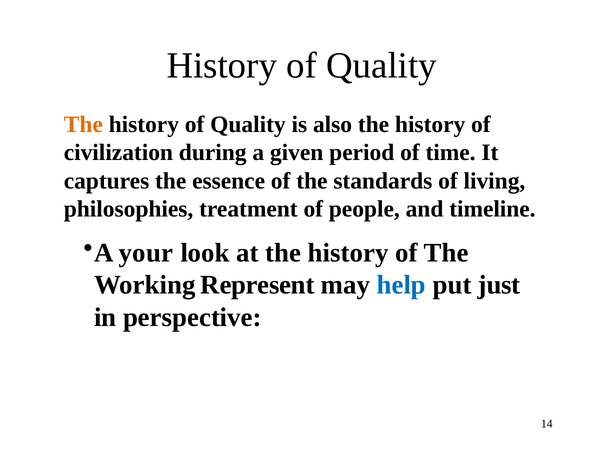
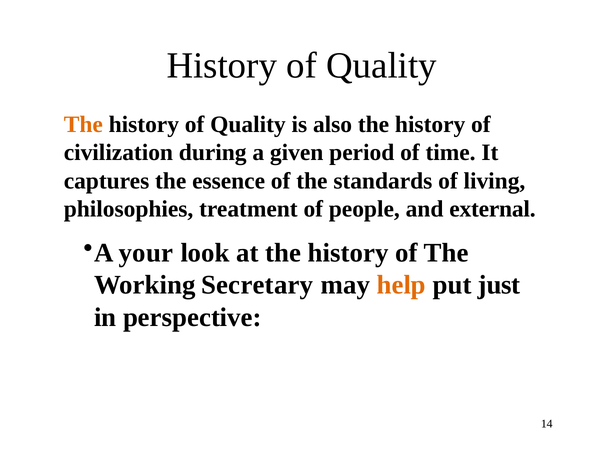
timeline: timeline -> external
Represent: Represent -> Secretary
help colour: blue -> orange
